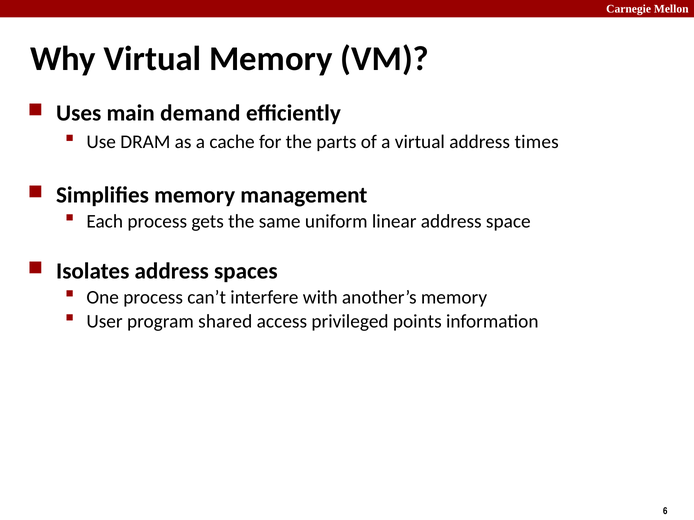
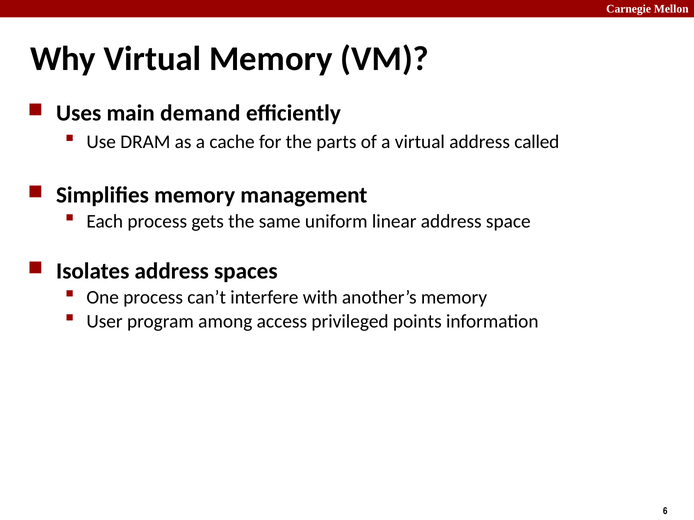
times: times -> called
shared: shared -> among
